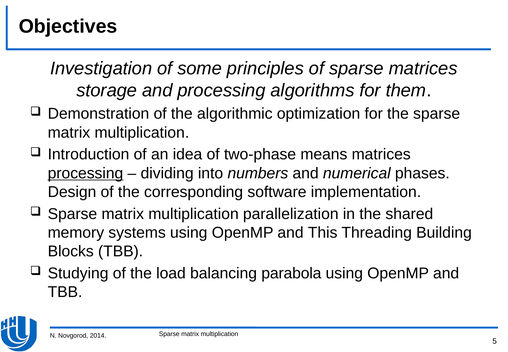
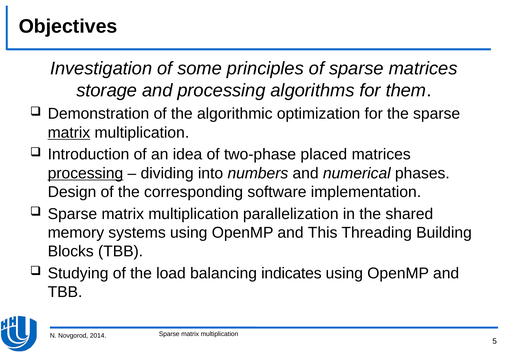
matrix at (69, 132) underline: none -> present
means: means -> placed
parabola: parabola -> indicates
